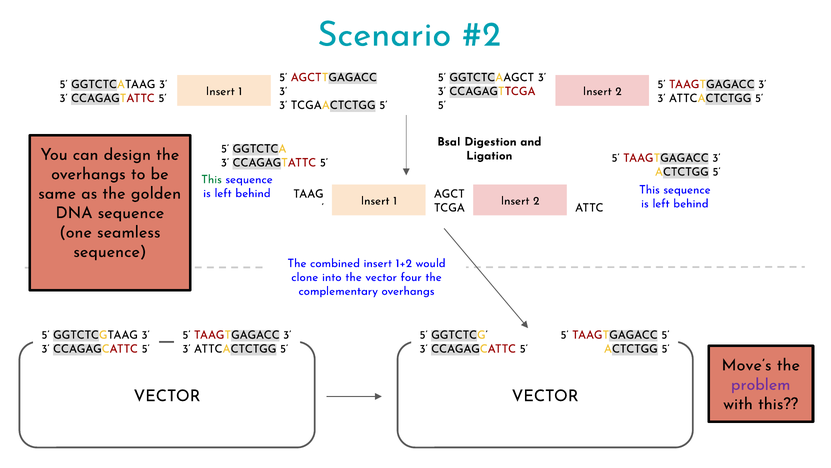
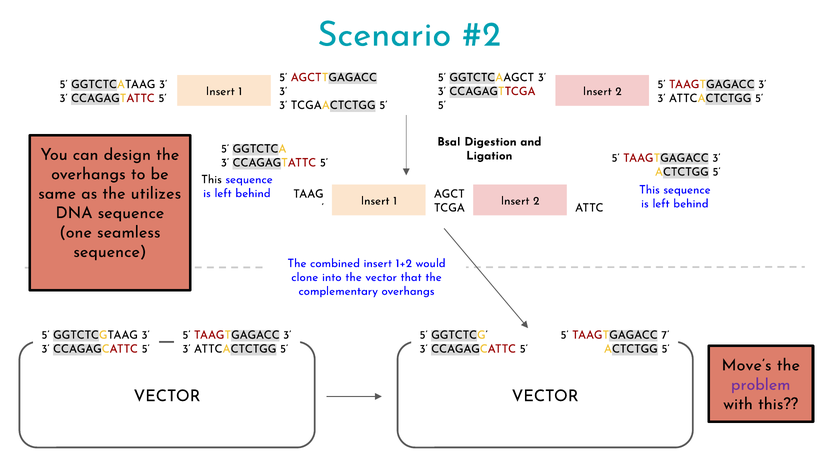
This at (212, 179) colour: green -> black
golden: golden -> utilizes
four: four -> that
TAAGTGAGACC 5: 5 -> 7
